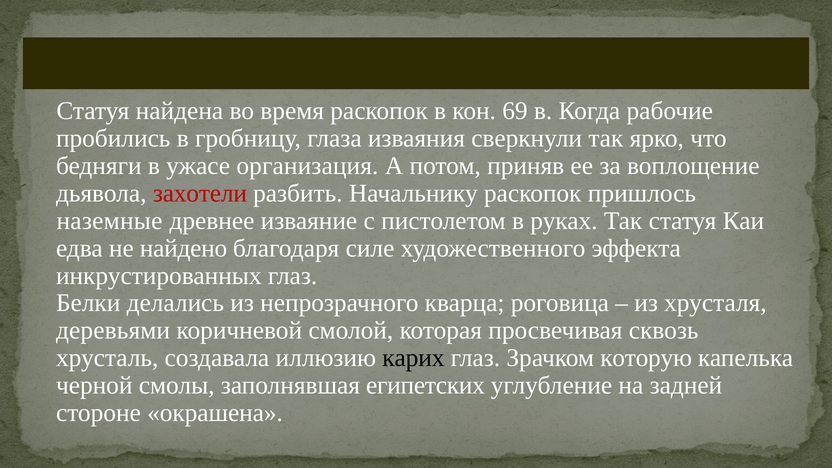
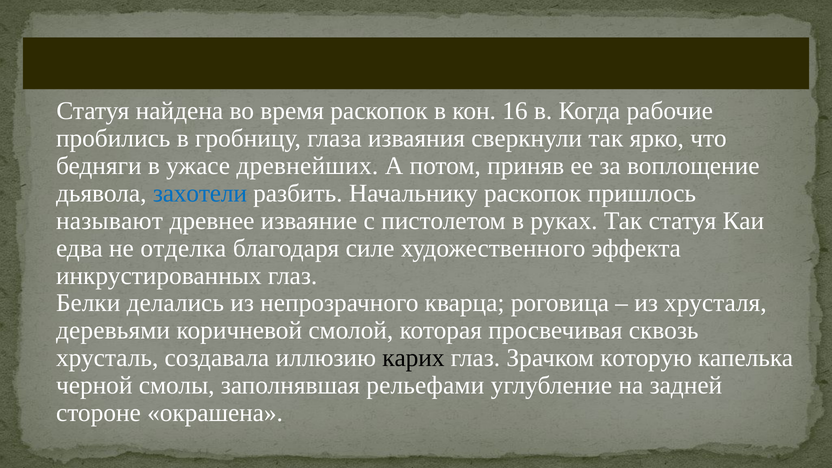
69: 69 -> 16
организация: организация -> древнейших
захотели colour: red -> blue
наземные: наземные -> называют
найдено: найдено -> отделка
египетских: египетских -> рельефами
